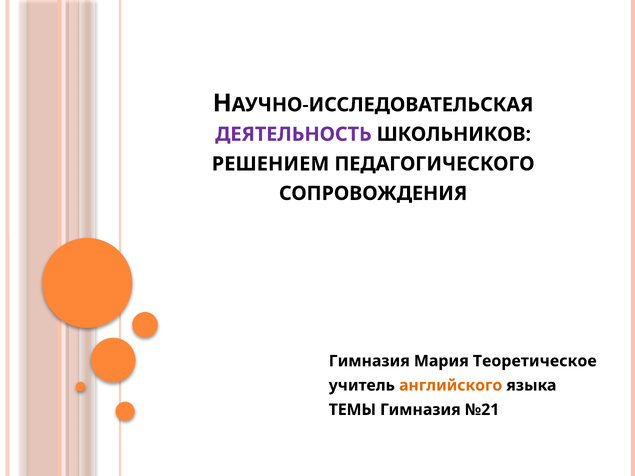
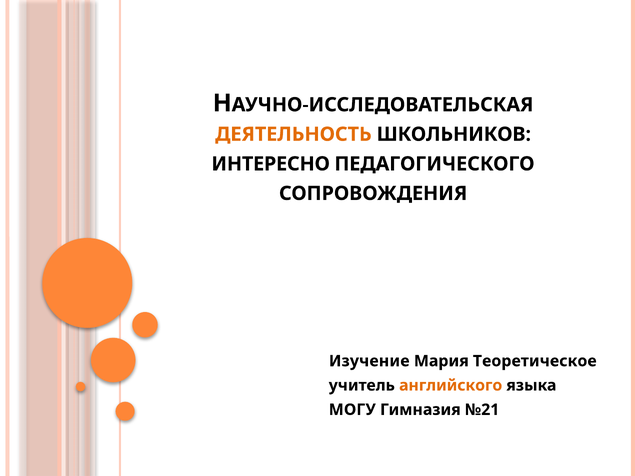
ДЕЯТЕЛЬНОСТЬ colour: purple -> orange
РЕШЕНИЕМ: РЕШЕНИЕМ -> ИНТЕРЕСНО
Гимназия at (369, 361): Гимназия -> Изучение
ТЕМЫ: ТЕМЫ -> МОГУ
